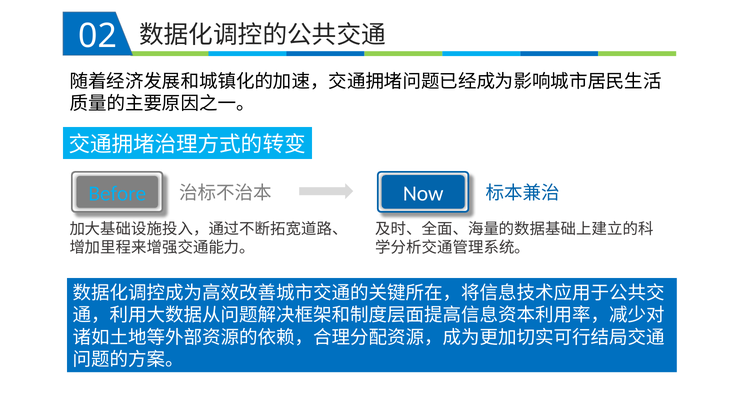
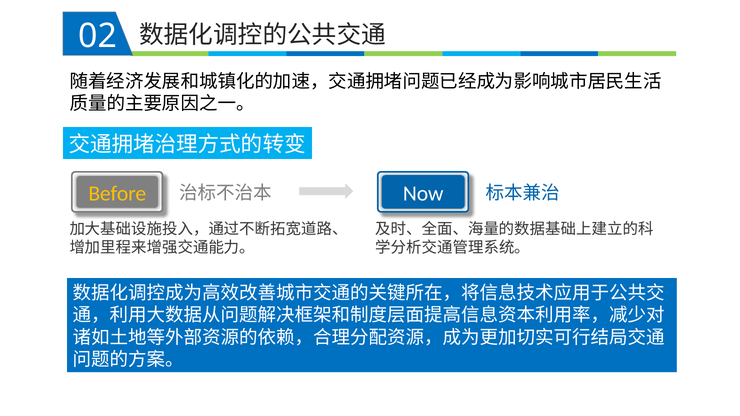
Before colour: light blue -> yellow
